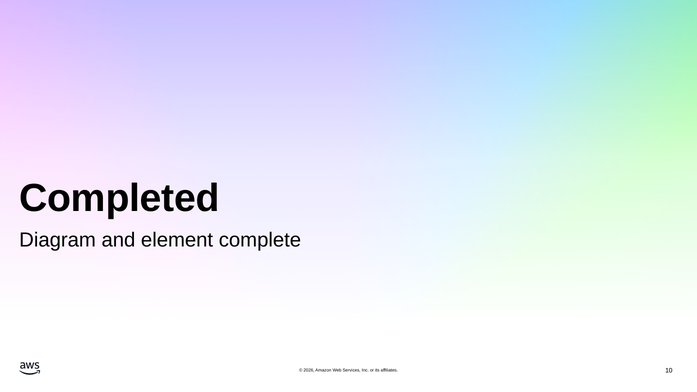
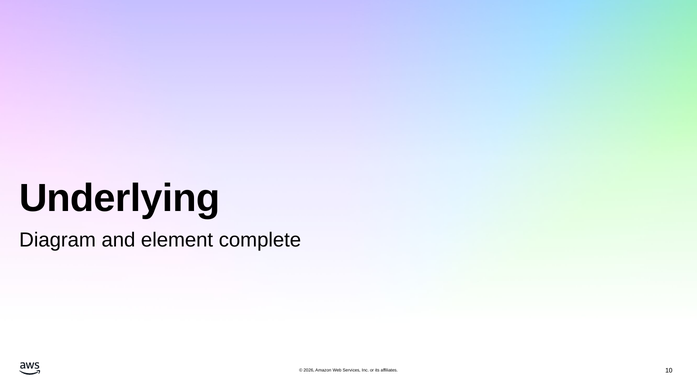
Completed: Completed -> Underlying
